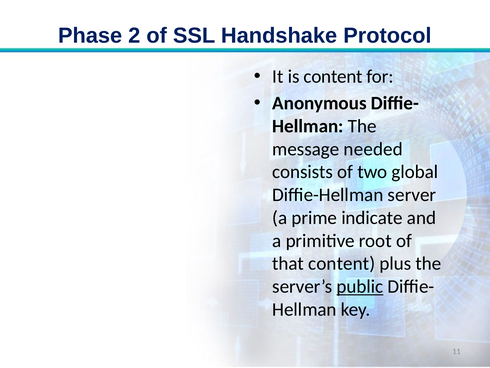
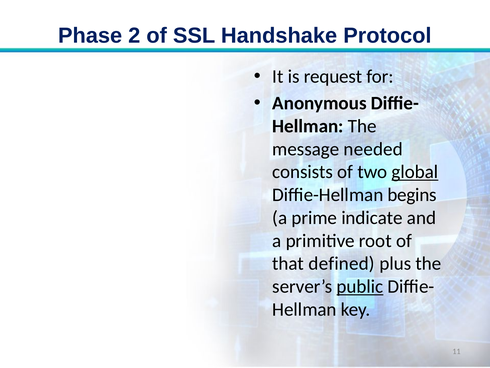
is content: content -> request
global underline: none -> present
server: server -> begins
that content: content -> defined
